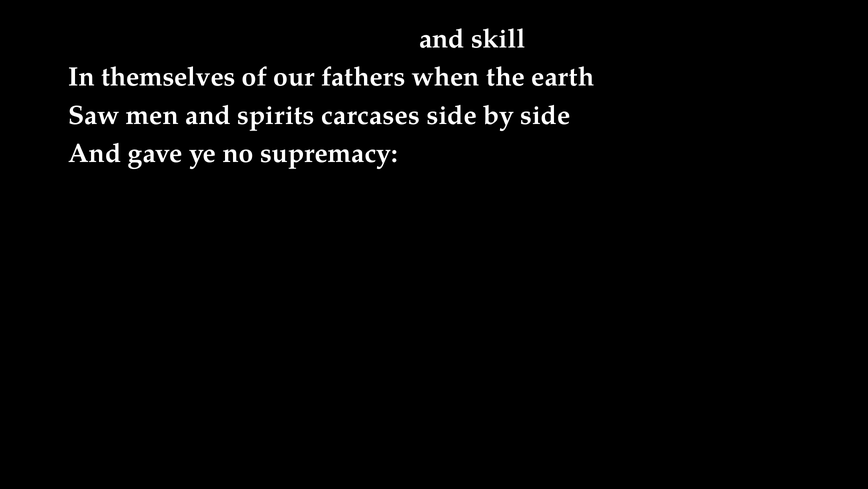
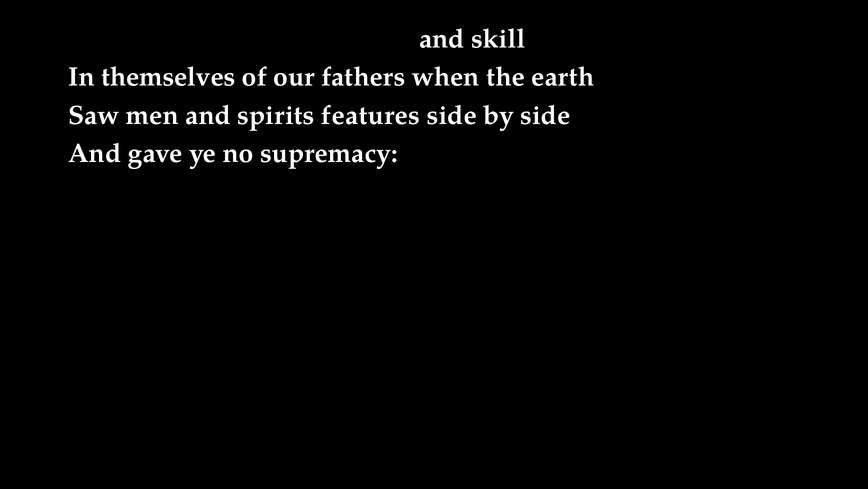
carcases: carcases -> features
